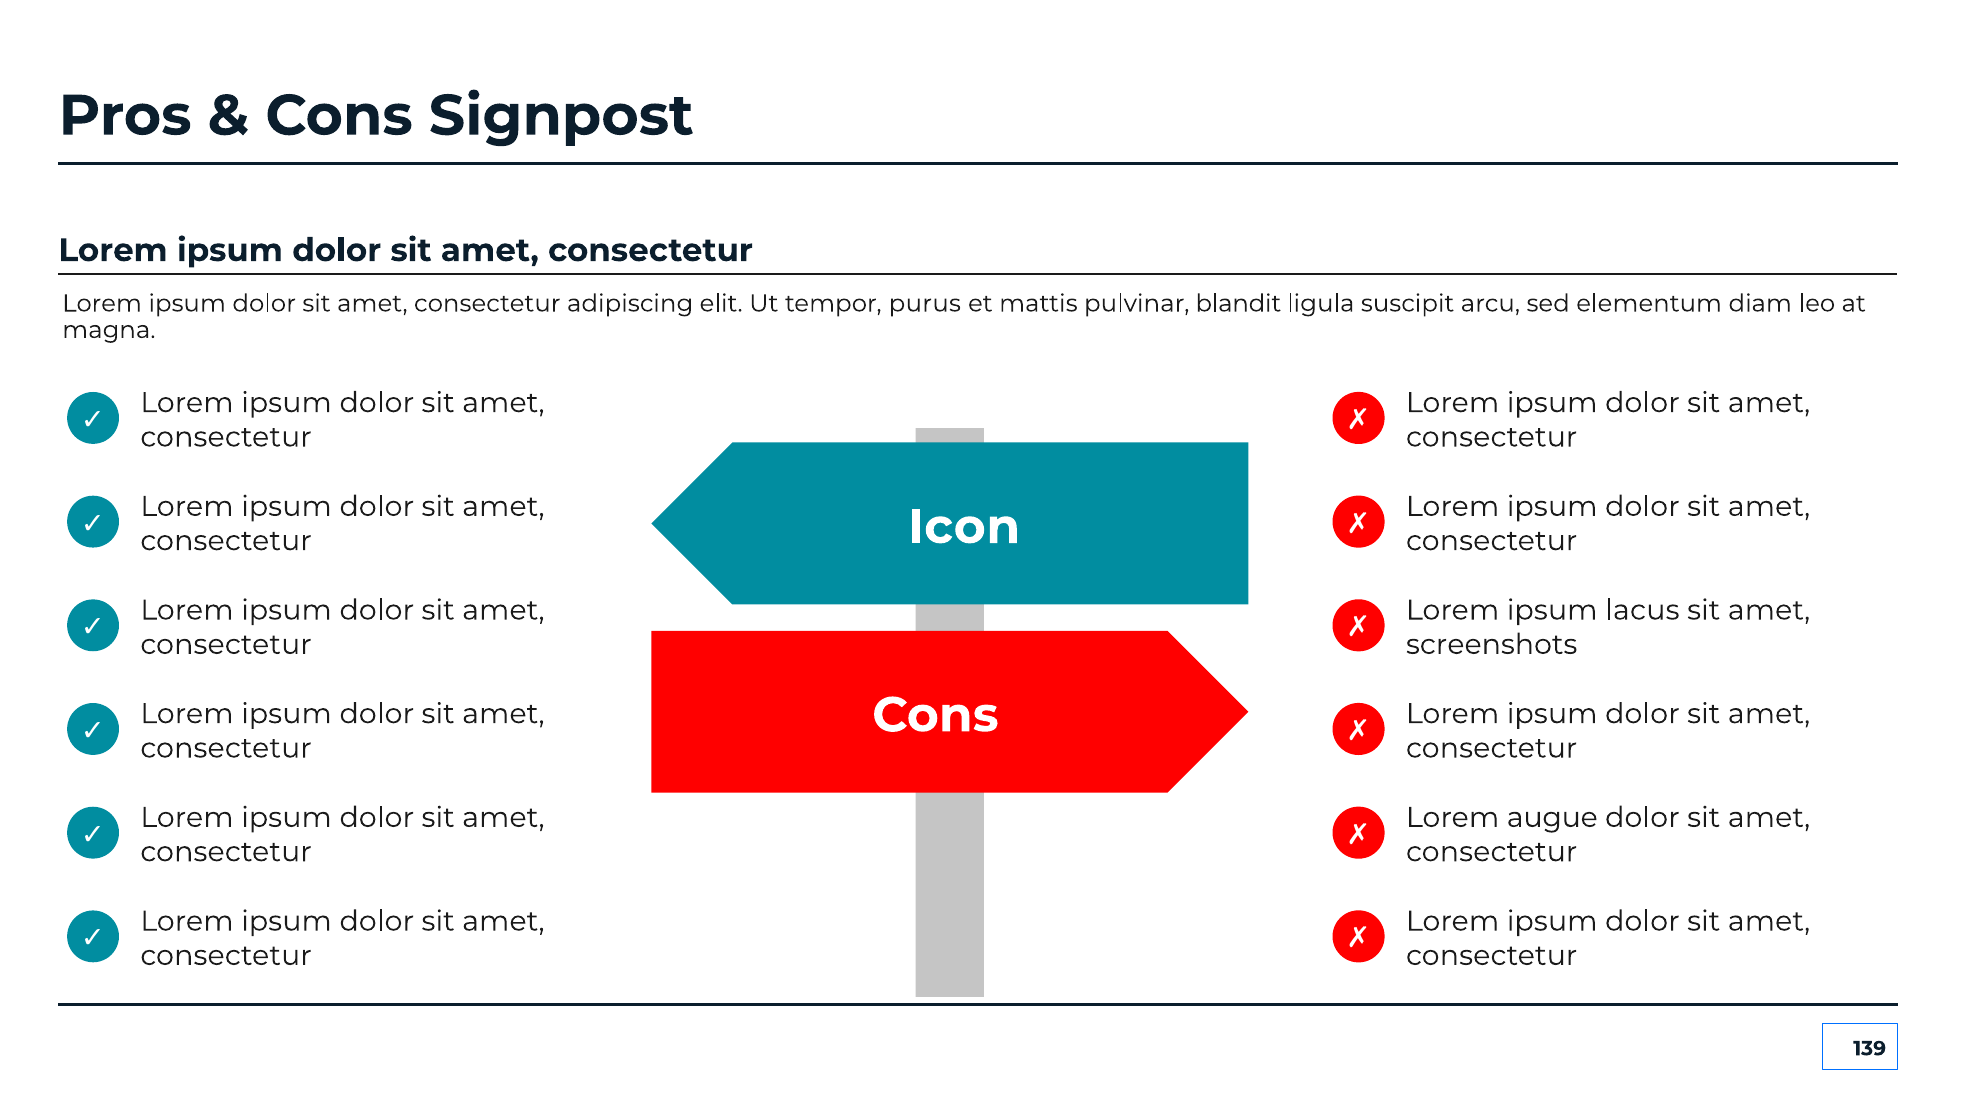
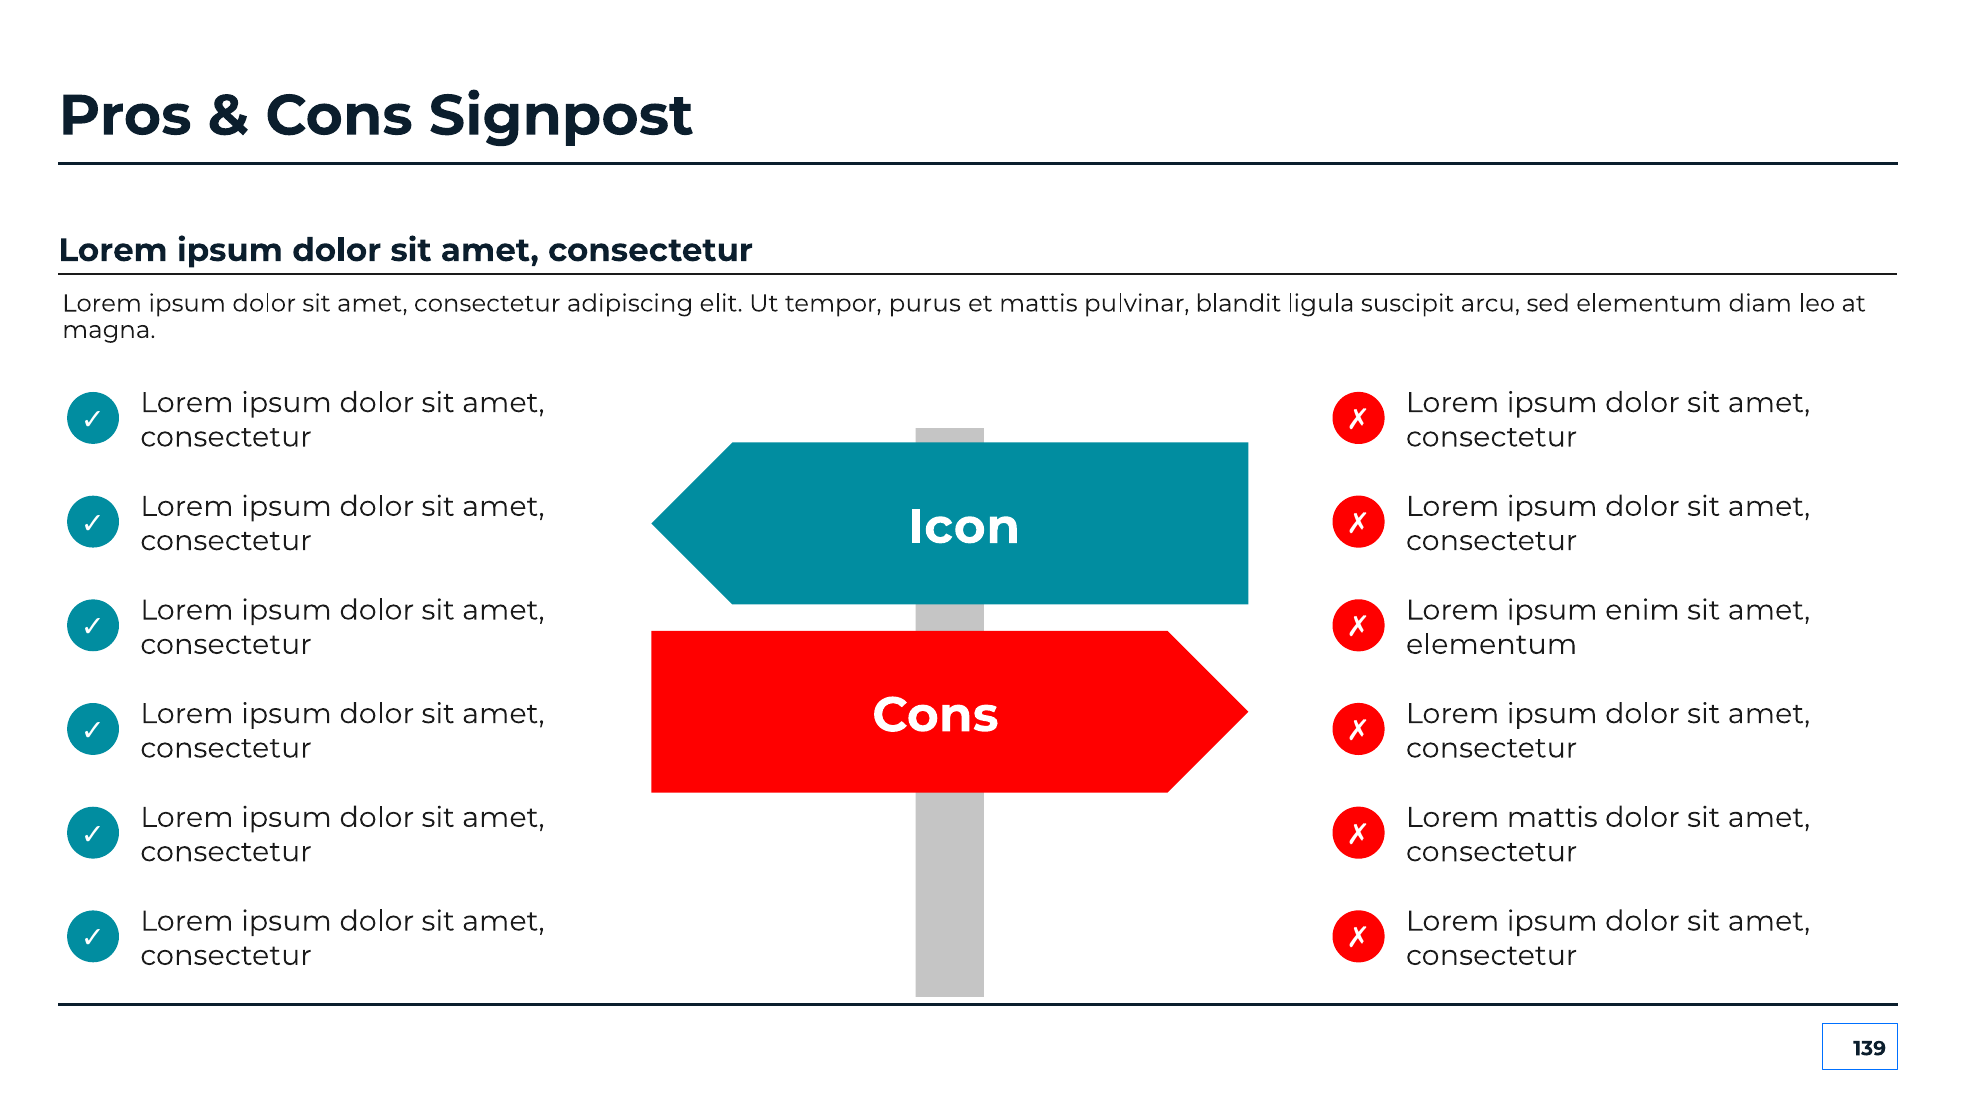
lacus: lacus -> enim
screenshots at (1492, 645): screenshots -> elementum
Lorem augue: augue -> mattis
